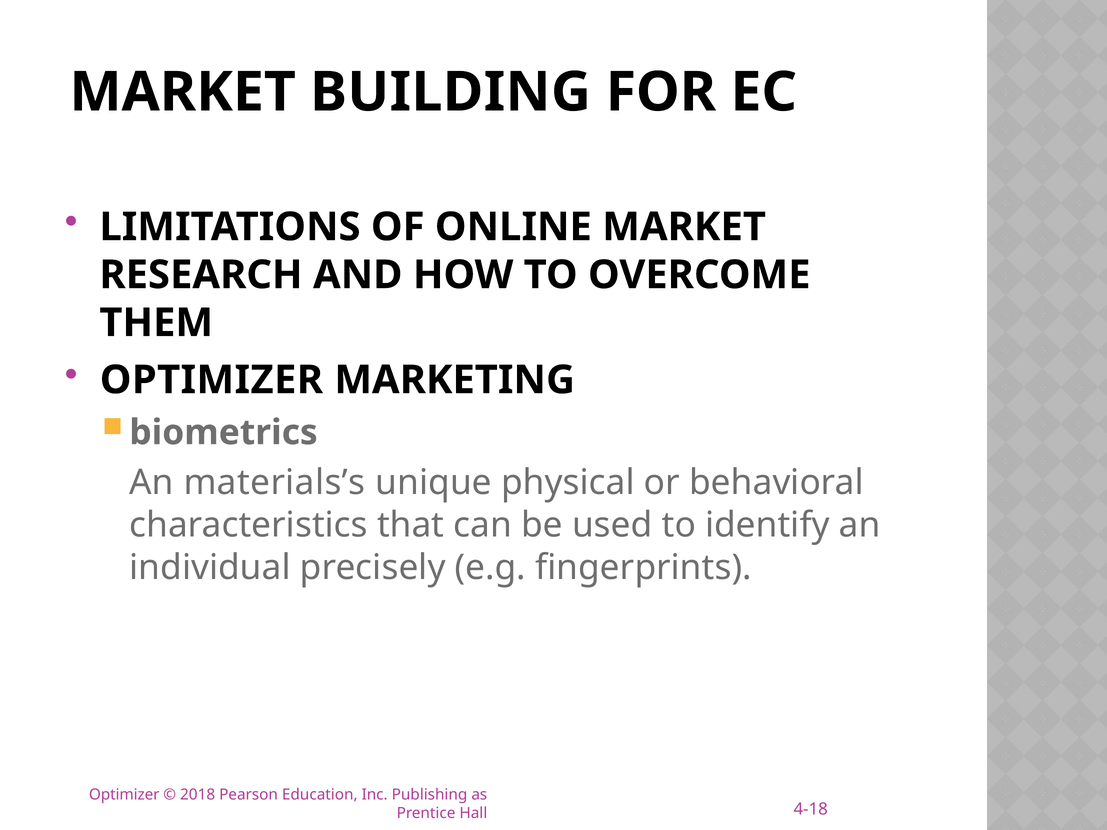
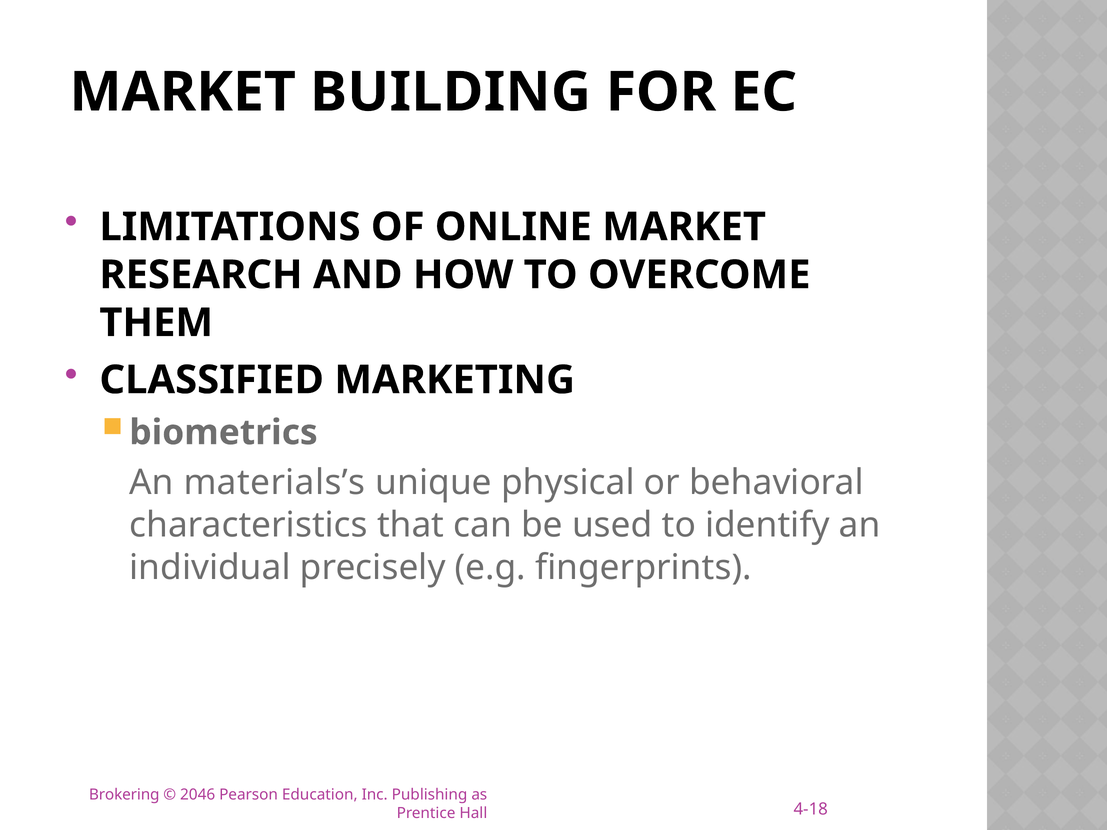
OPTIMIZER at (211, 380): OPTIMIZER -> CLASSIFIED
Optimizer at (124, 795): Optimizer -> Brokering
2018: 2018 -> 2046
